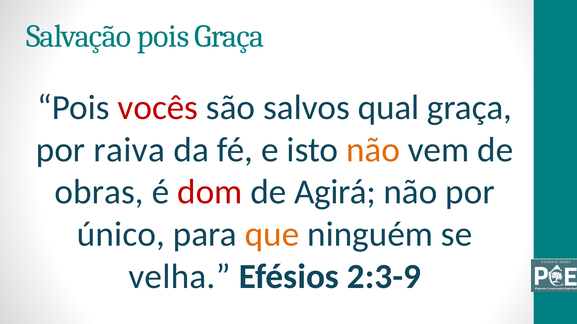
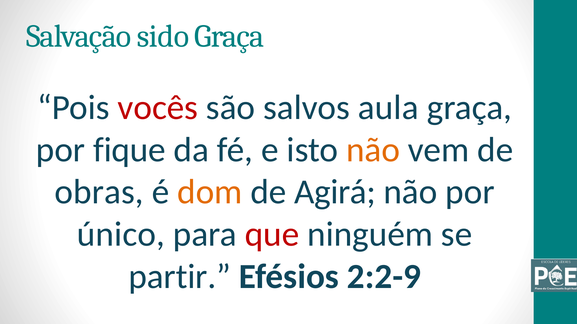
Salvação pois: pois -> sido
qual: qual -> aula
raiva: raiva -> fique
dom colour: red -> orange
que colour: orange -> red
velha: velha -> partir
2:3-9: 2:3-9 -> 2:2-9
